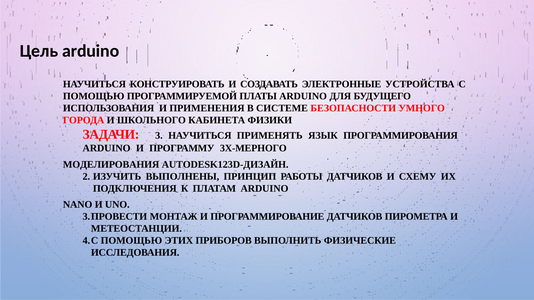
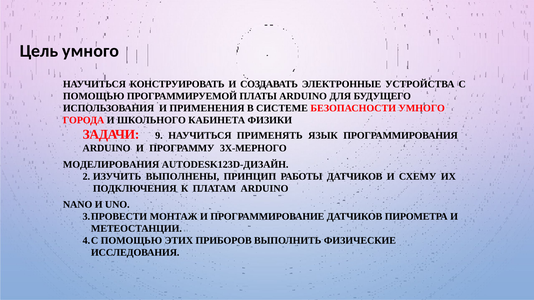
Цель arduino: arduino -> умного
3: 3 -> 9
